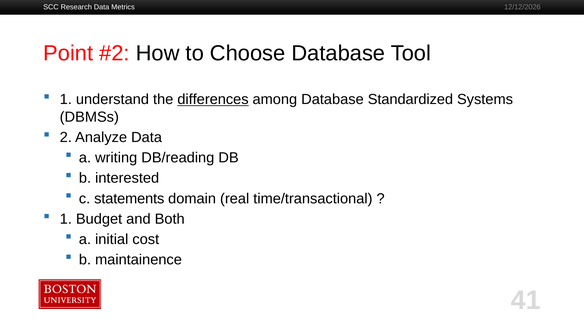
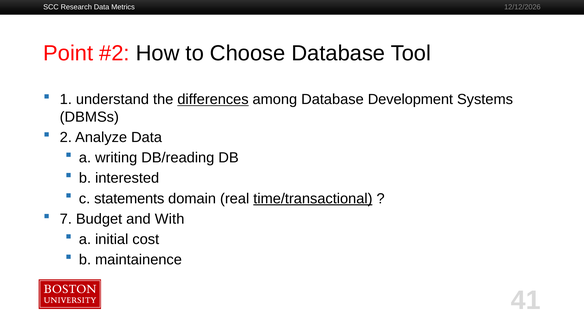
Standardized: Standardized -> Development
time/transactional underline: none -> present
1 at (66, 219): 1 -> 7
Both: Both -> With
